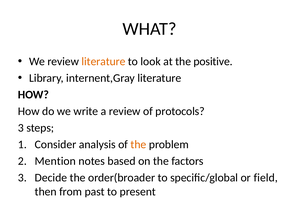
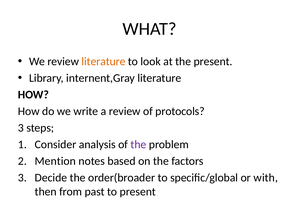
the positive: positive -> present
the at (138, 145) colour: orange -> purple
field: field -> with
